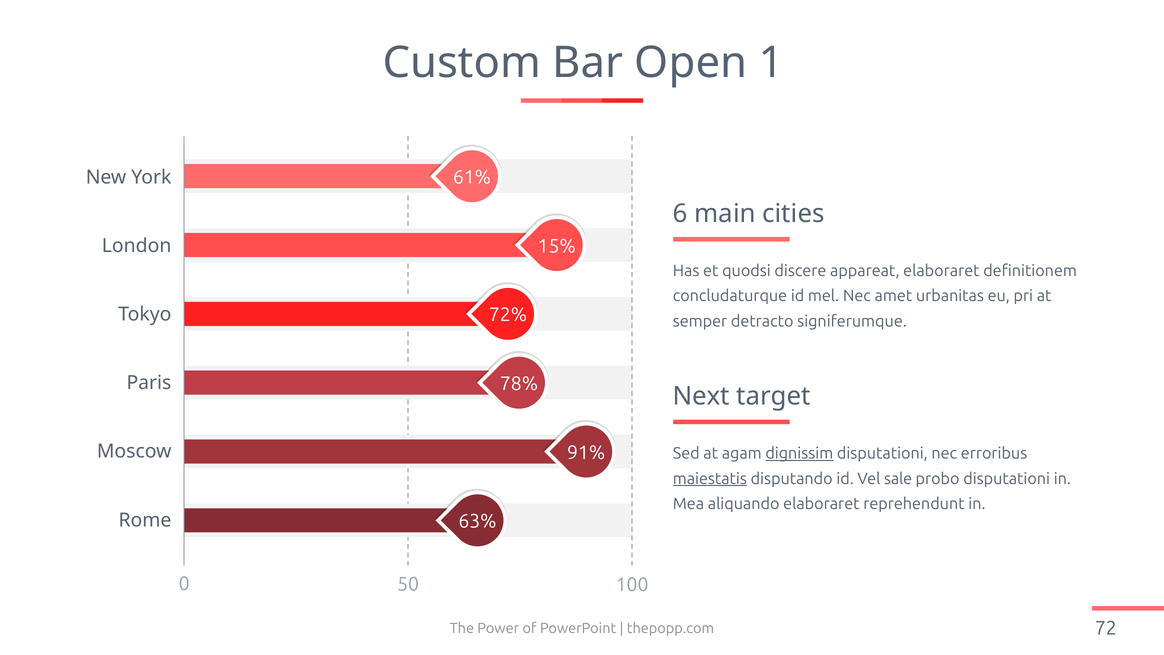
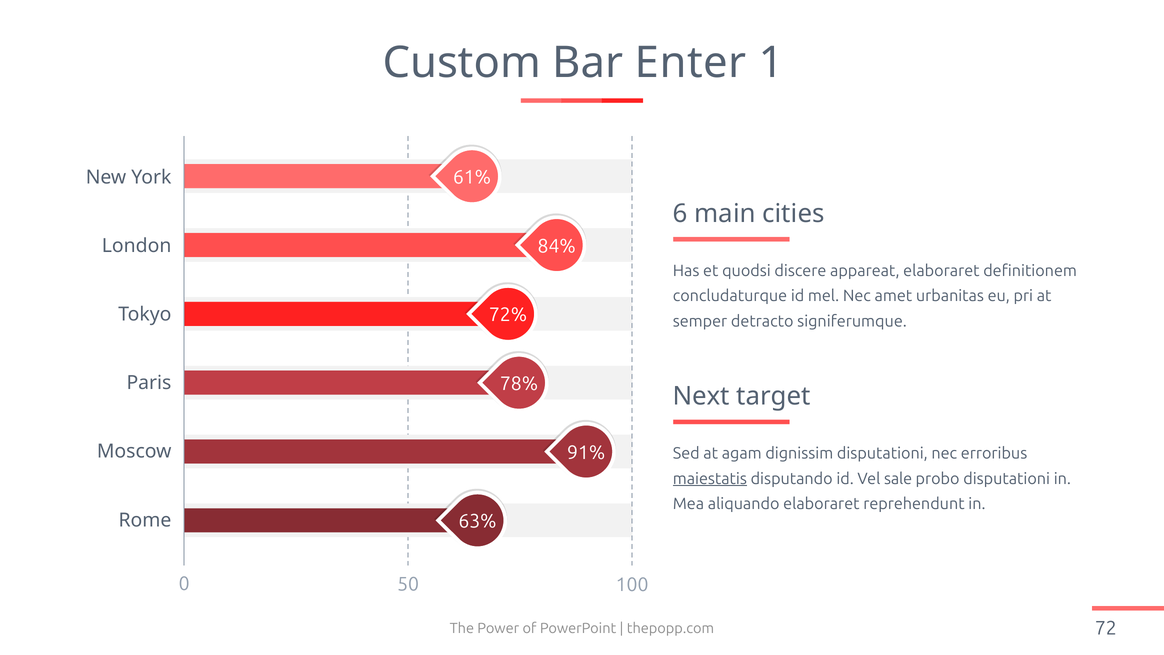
Open: Open -> Enter
15%: 15% -> 84%
dignissim underline: present -> none
